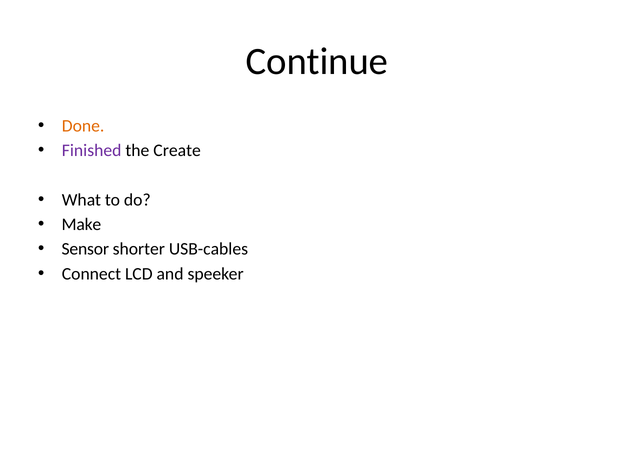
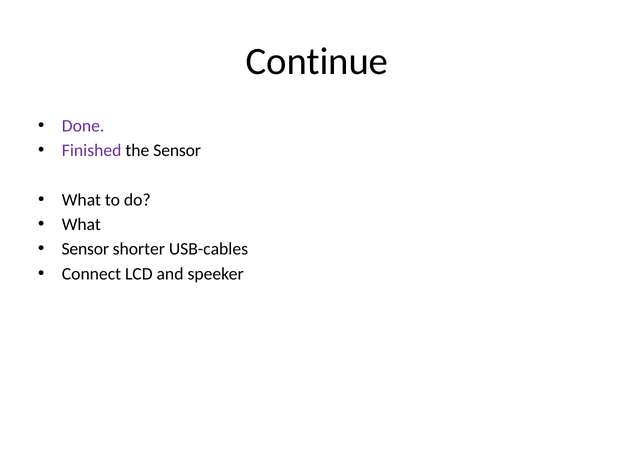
Done colour: orange -> purple
the Create: Create -> Sensor
Make at (81, 225): Make -> What
